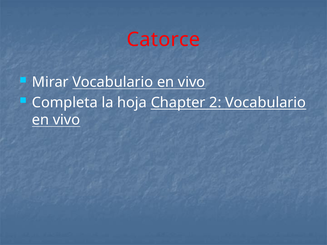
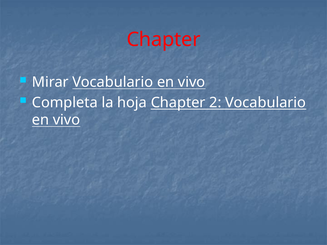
Catorce at (163, 40): Catorce -> Chapter
